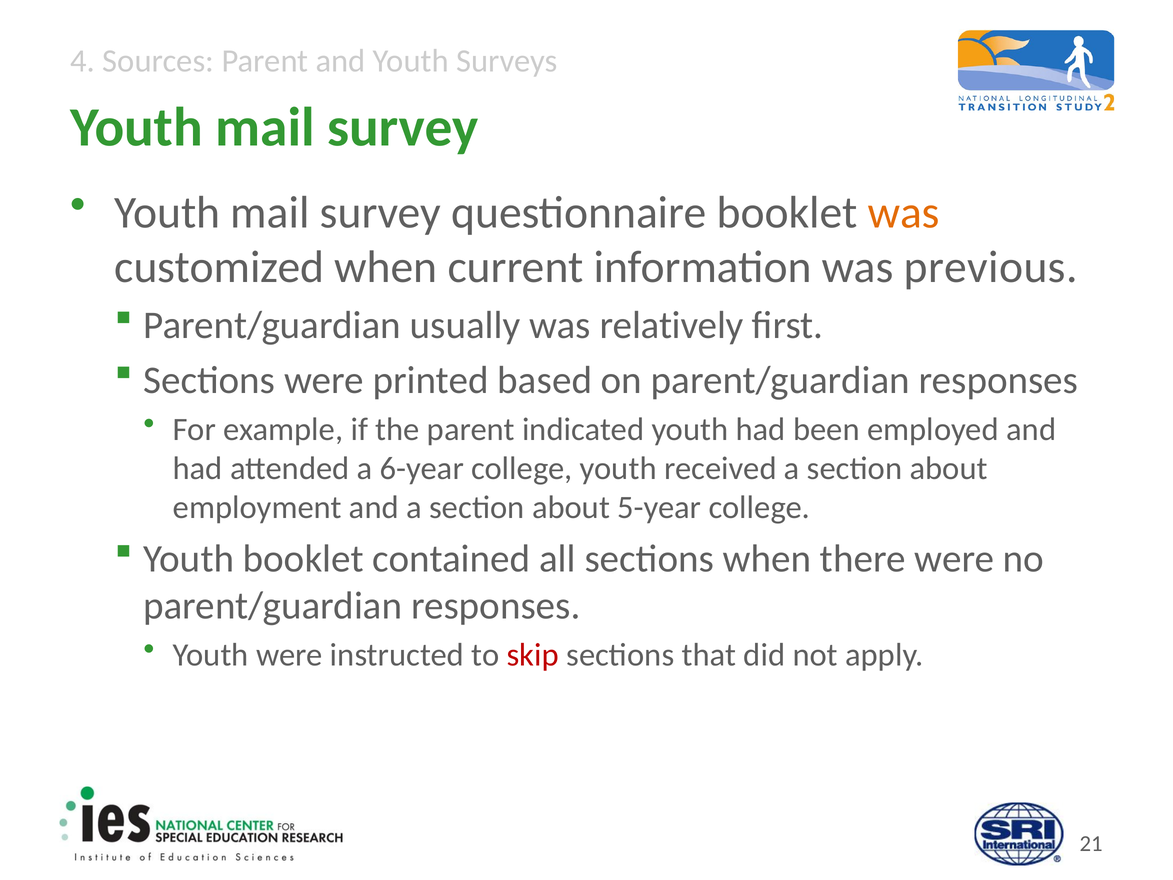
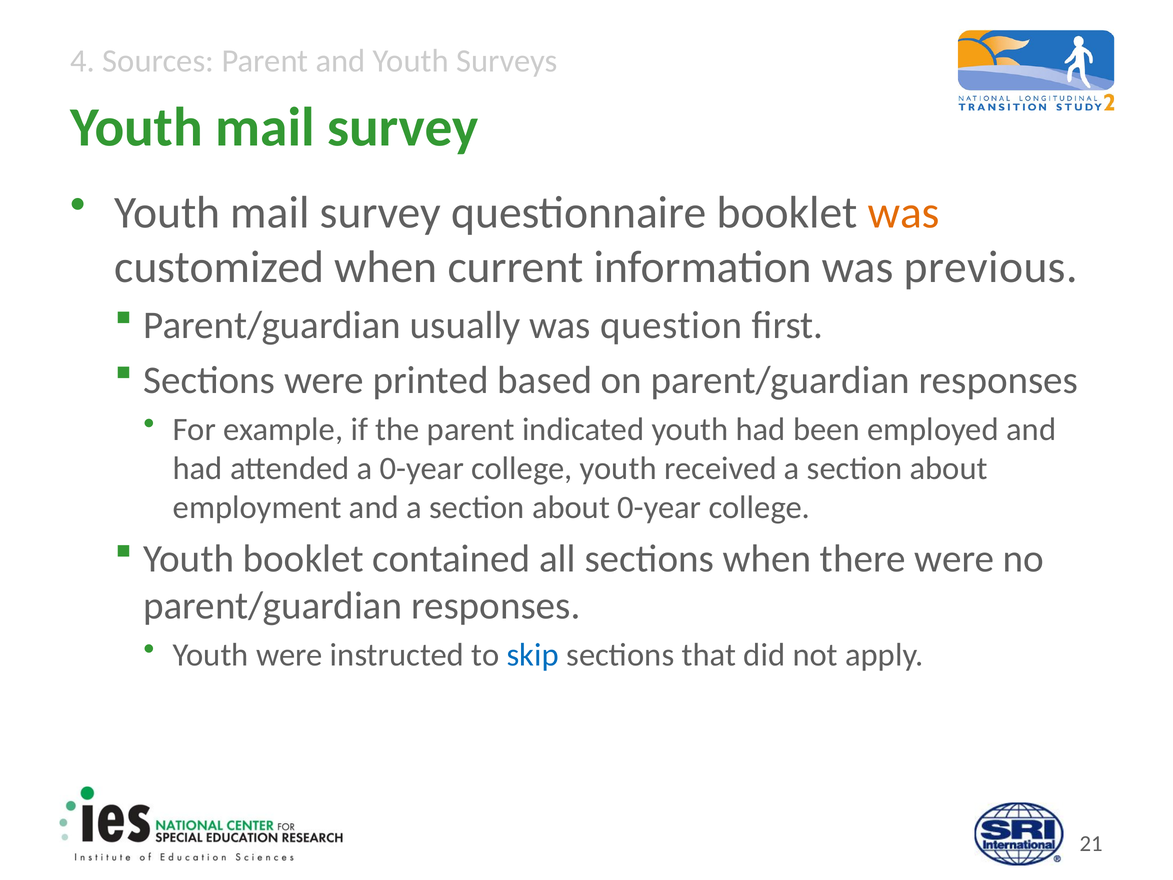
relatively: relatively -> question
a 6-year: 6-year -> 0-year
about 5-year: 5-year -> 0-year
skip colour: red -> blue
